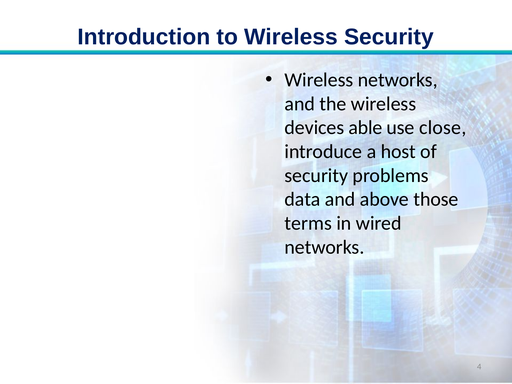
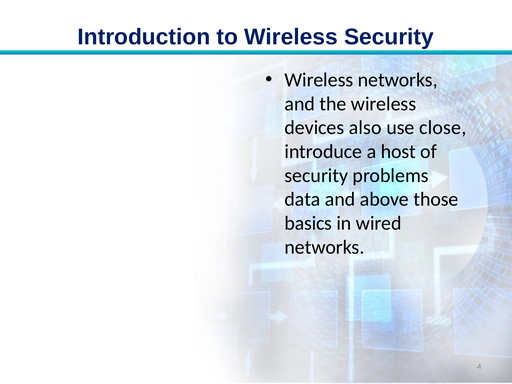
able: able -> also
terms: terms -> basics
